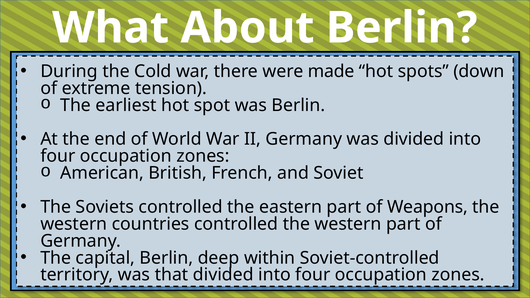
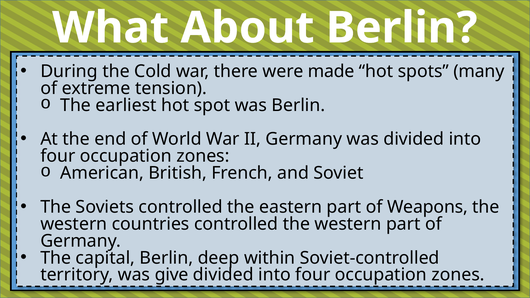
down: down -> many
that: that -> give
